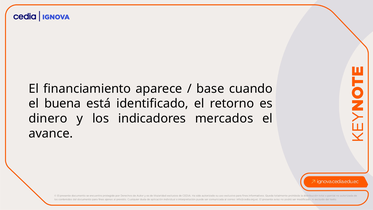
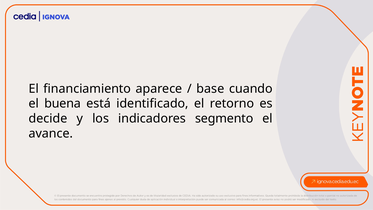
dinero: dinero -> decide
mercados: mercados -> segmento
